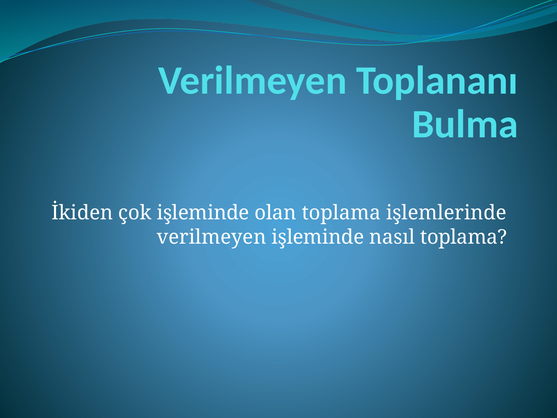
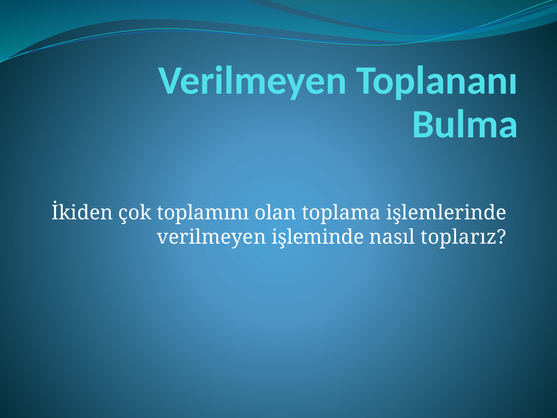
çok işleminde: işleminde -> toplamını
nasıl toplama: toplama -> toplarız
